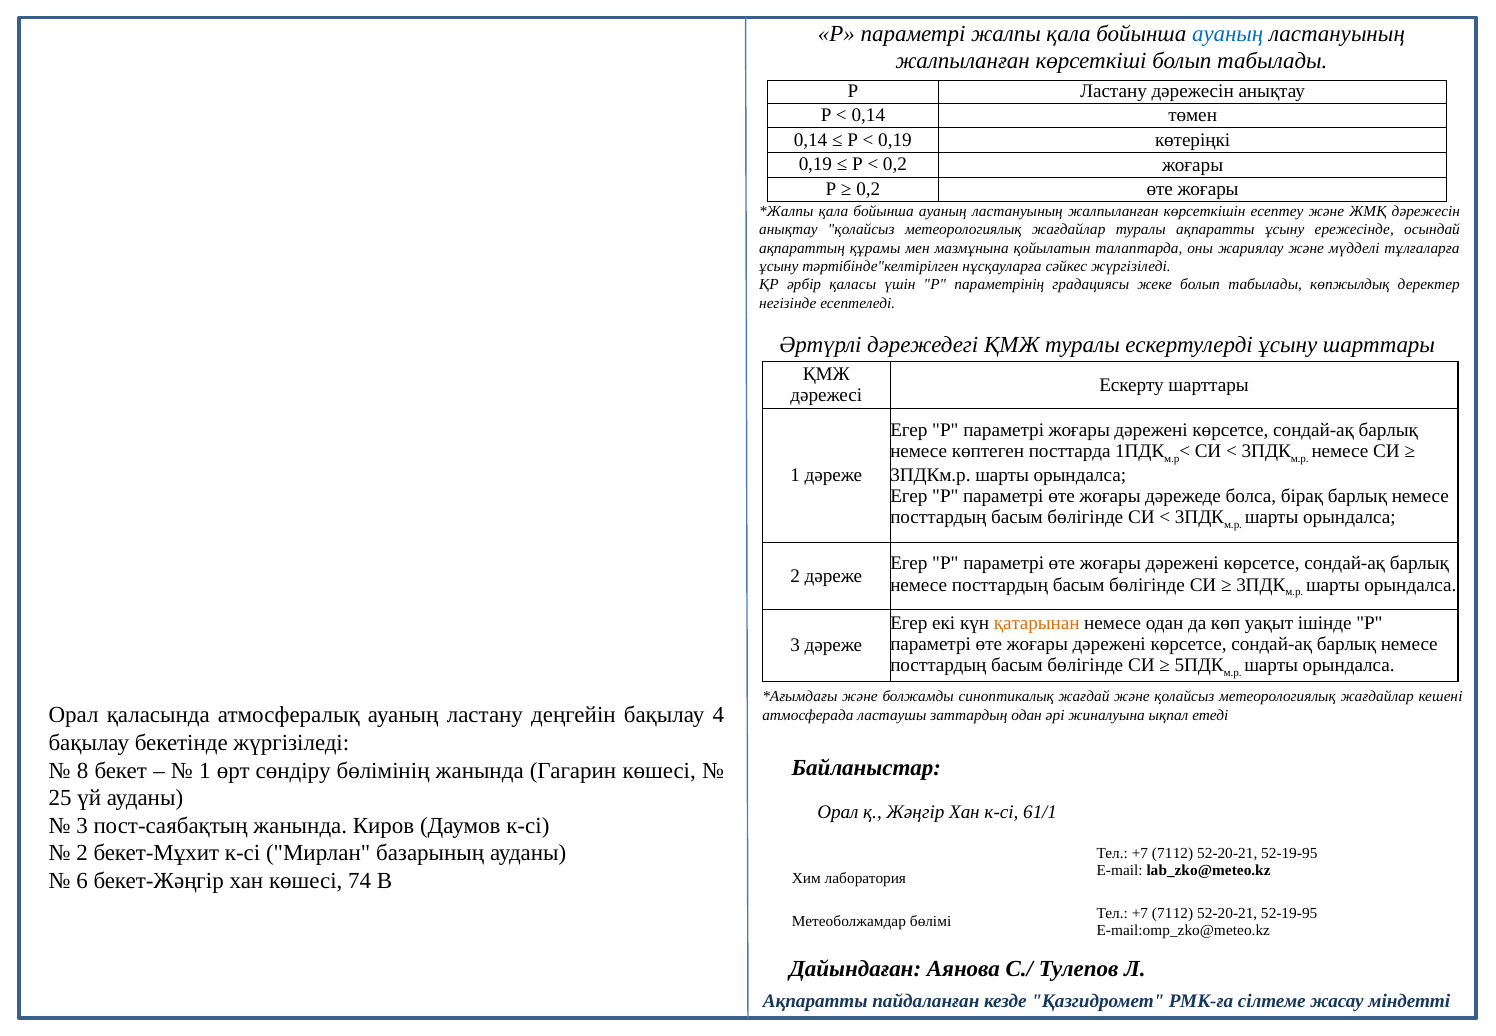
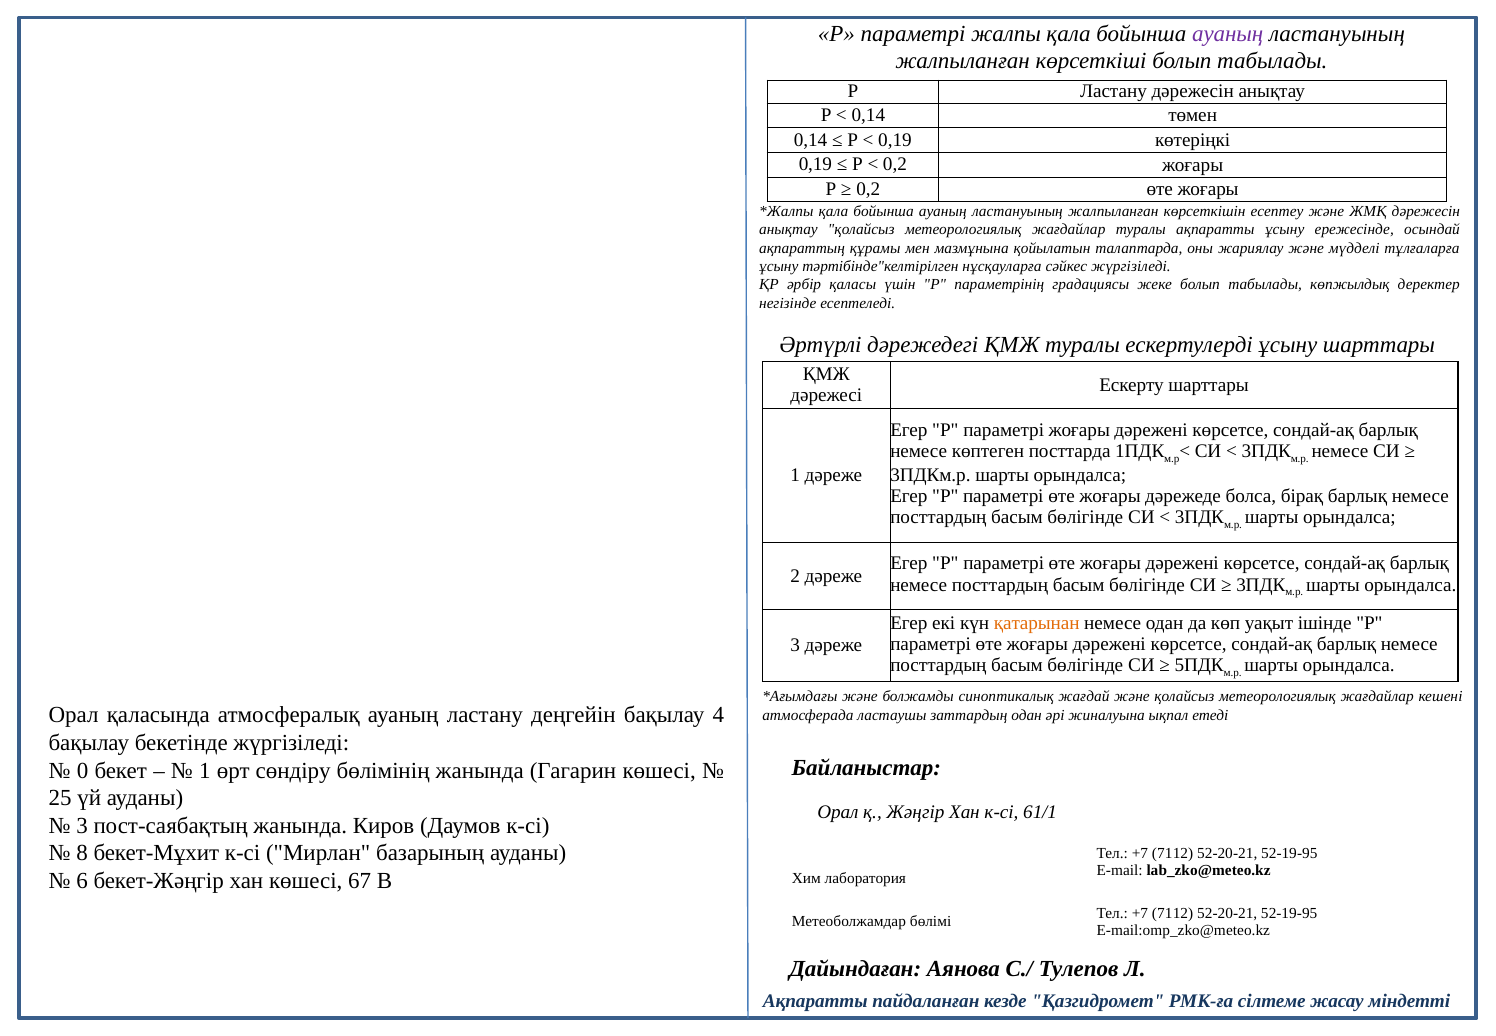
ауаның at (1228, 34) colour: blue -> purple
8: 8 -> 0
2 at (82, 853): 2 -> 8
74: 74 -> 67
